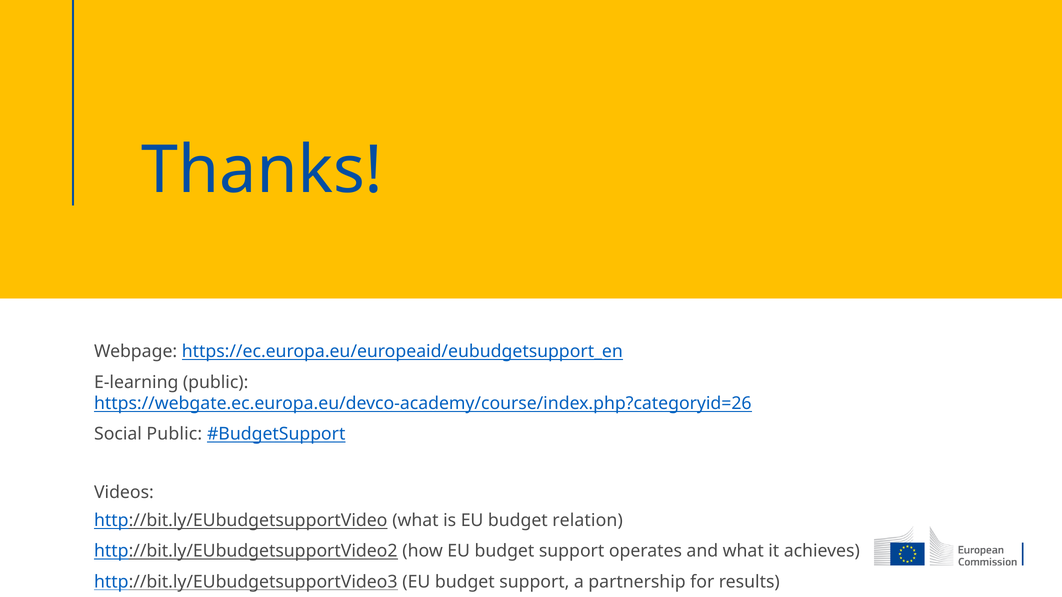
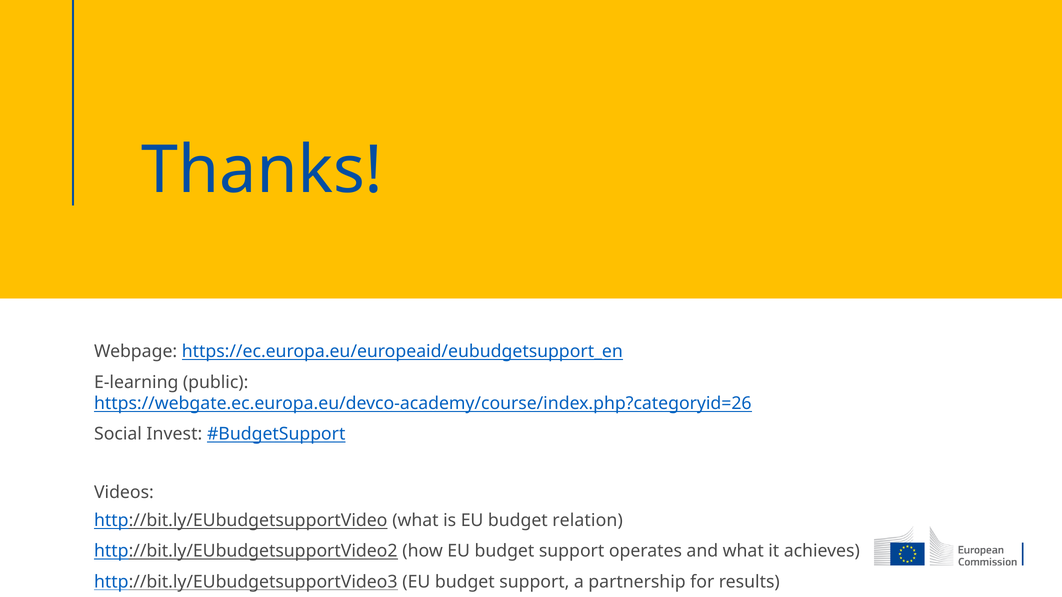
Social Public: Public -> Invest
